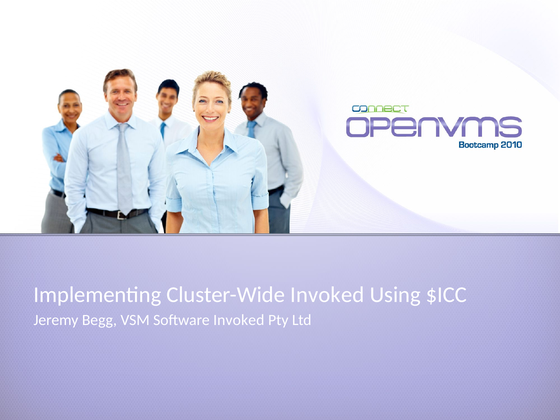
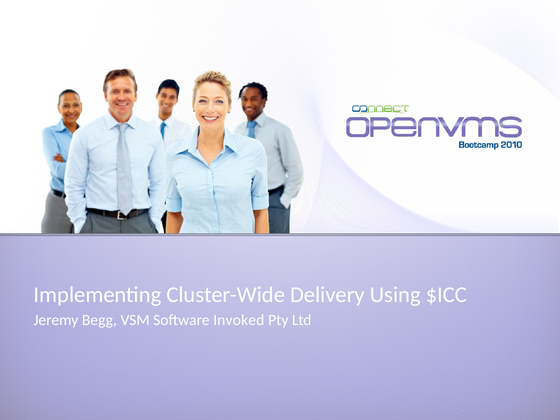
Cluster-Wide Invoked: Invoked -> Delivery
